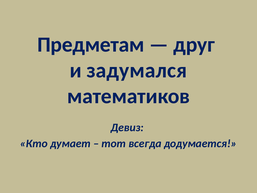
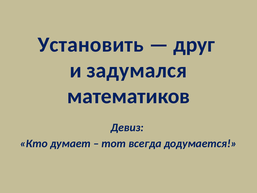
Предметам: Предметам -> Установить
